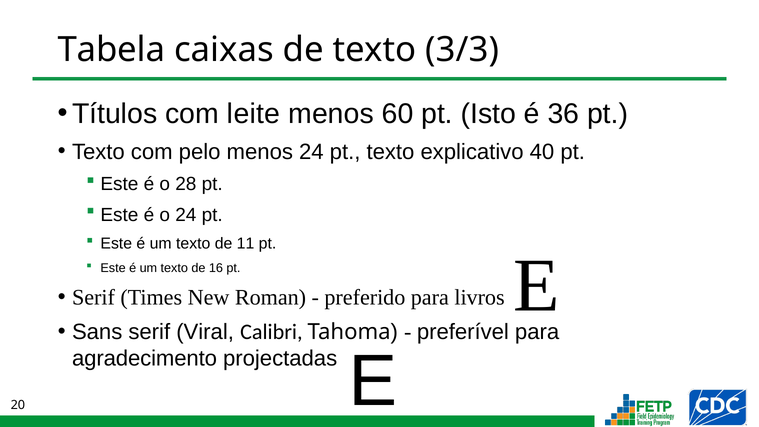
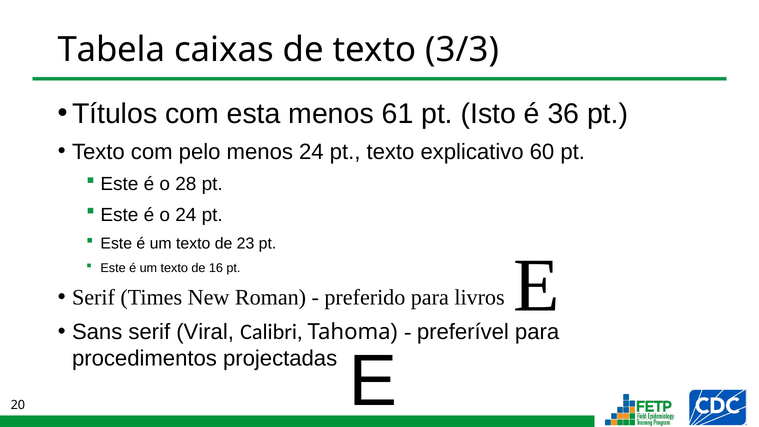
leite: leite -> esta
60: 60 -> 61
40: 40 -> 60
11: 11 -> 23
agradecimento: agradecimento -> procedimentos
